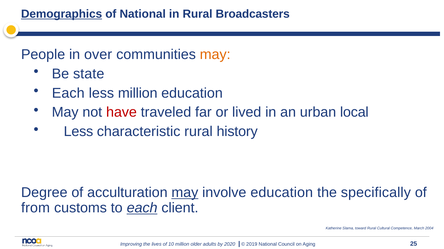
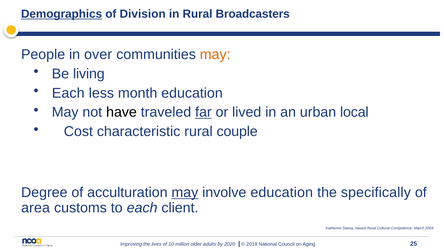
of National: National -> Division
state: state -> living
less million: million -> month
have colour: red -> black
far underline: none -> present
Less at (78, 132): Less -> Cost
history: history -> couple
from: from -> area
each at (142, 209) underline: present -> none
